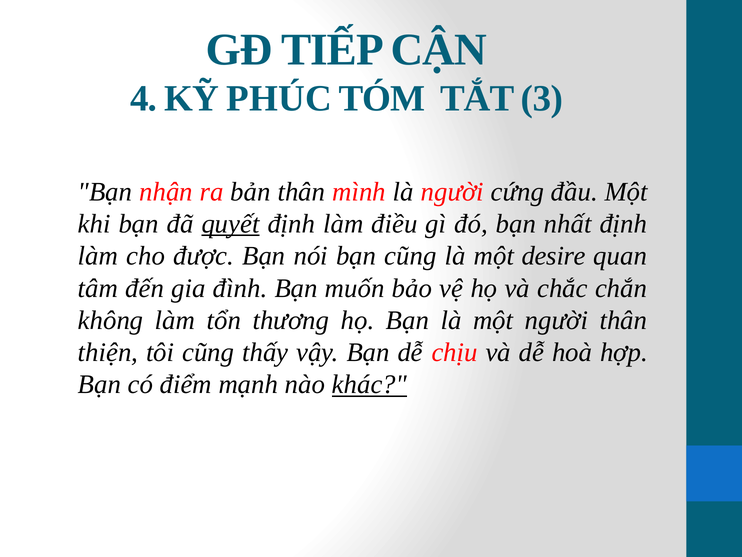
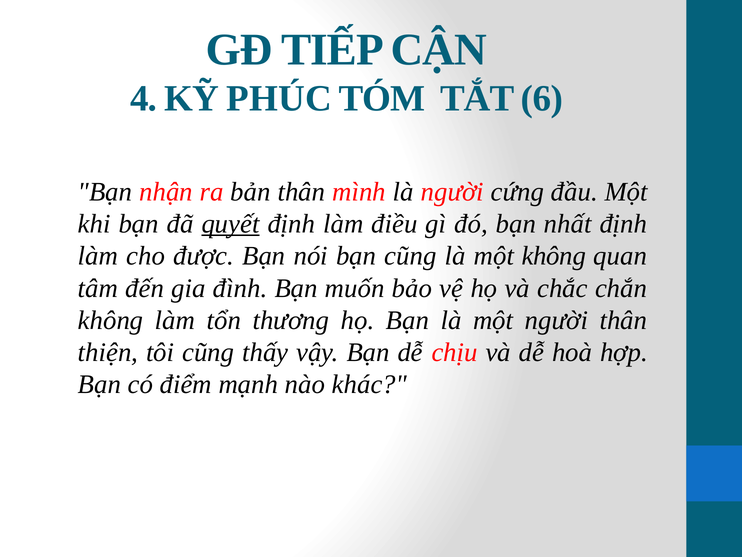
3: 3 -> 6
một desire: desire -> không
khác underline: present -> none
